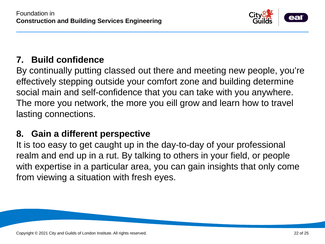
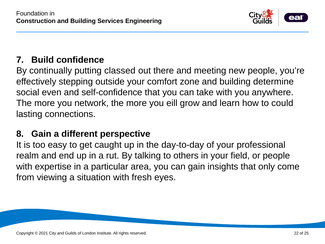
main: main -> even
travel: travel -> could
